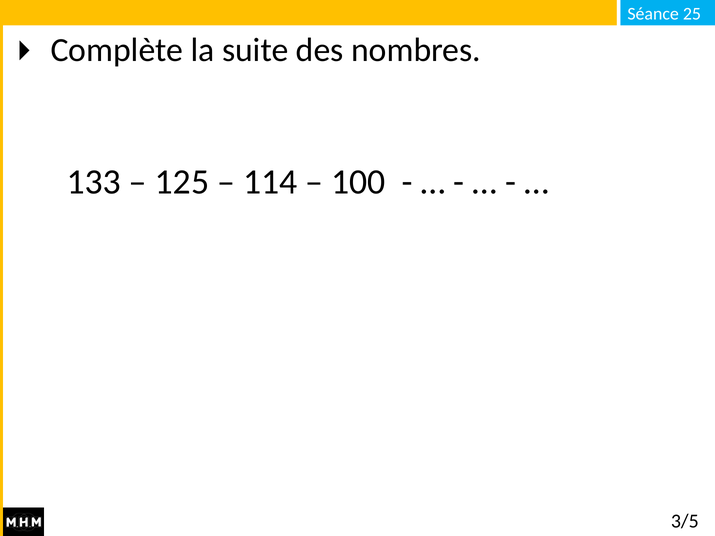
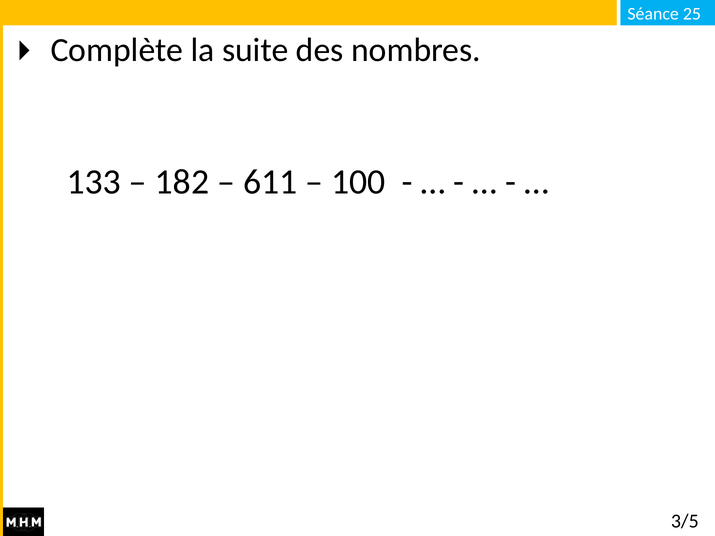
125: 125 -> 182
114: 114 -> 611
